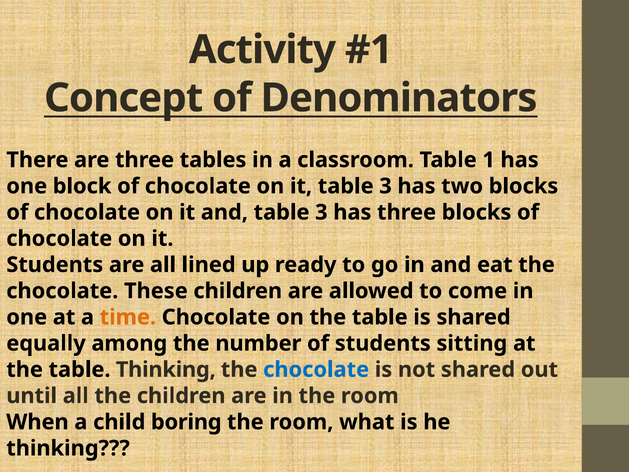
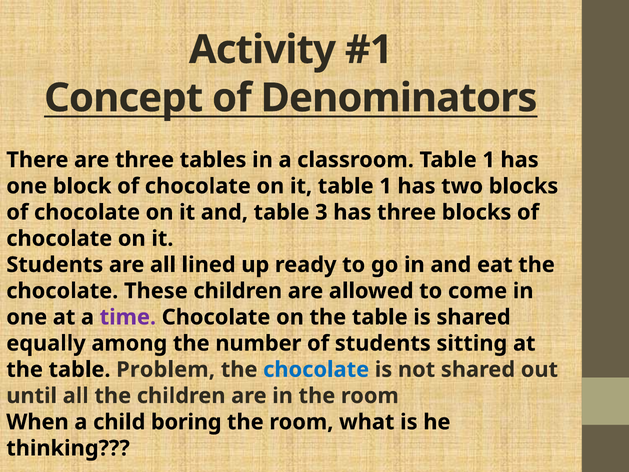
it table 3: 3 -> 1
time colour: orange -> purple
table Thinking: Thinking -> Problem
